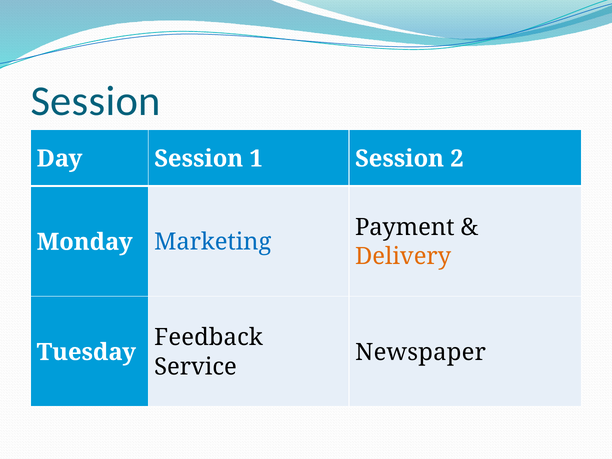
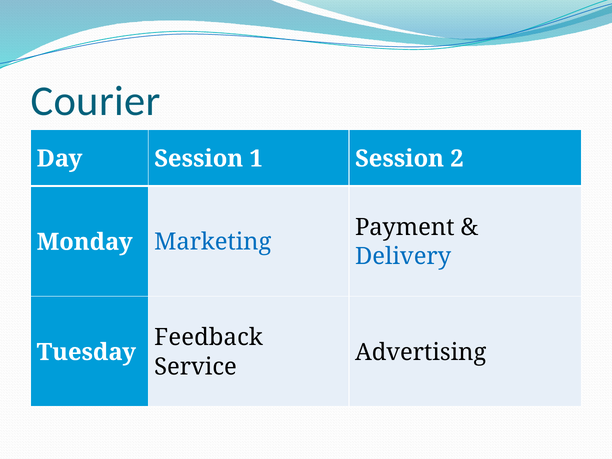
Session at (96, 101): Session -> Courier
Delivery colour: orange -> blue
Newspaper: Newspaper -> Advertising
